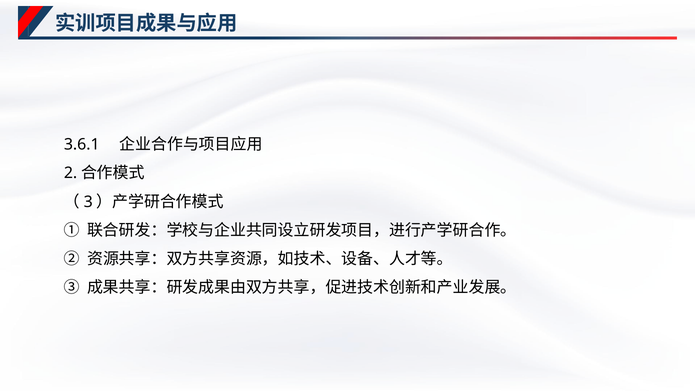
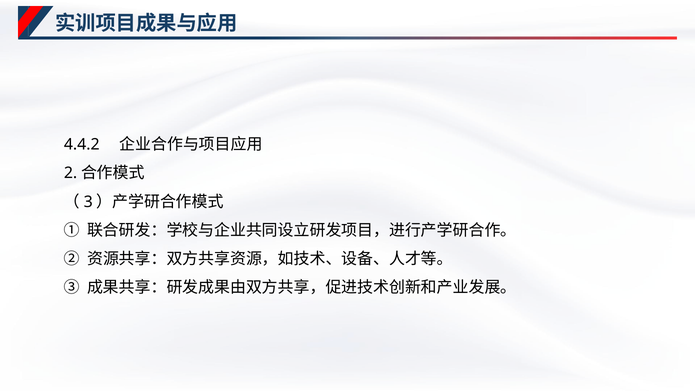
3.6.1: 3.6.1 -> 4.4.2
